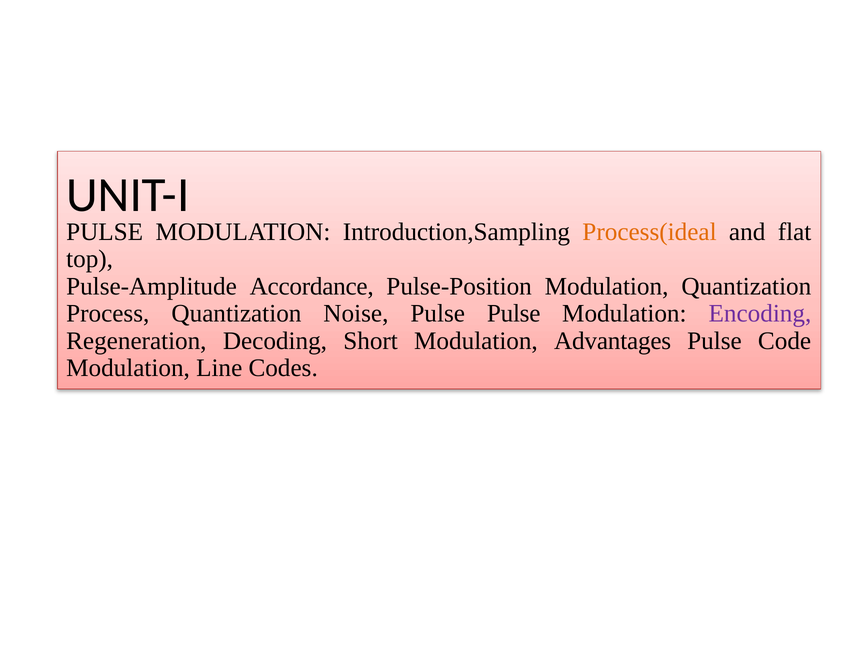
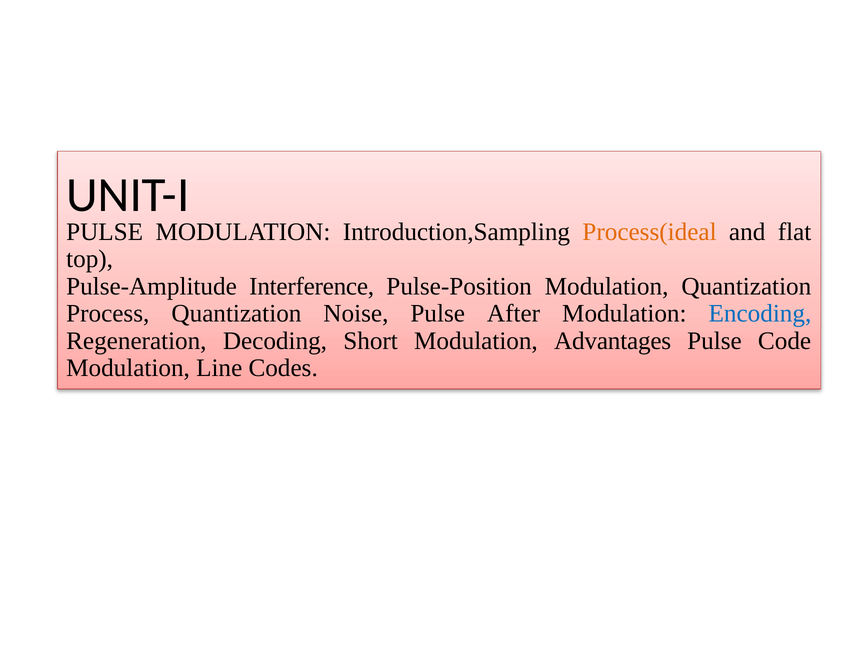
Accordance: Accordance -> Interference
Pulse Pulse: Pulse -> After
Encoding colour: purple -> blue
